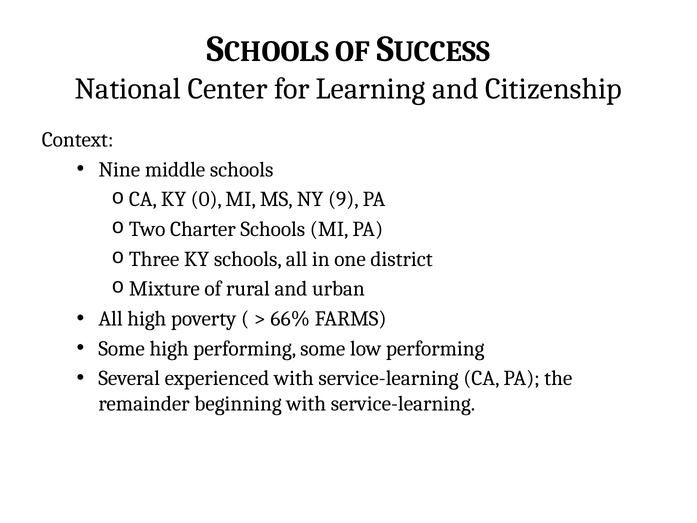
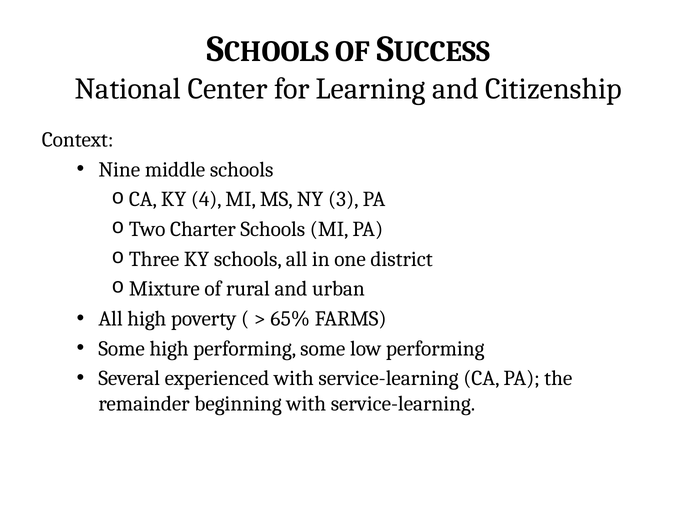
0: 0 -> 4
9: 9 -> 3
66%: 66% -> 65%
